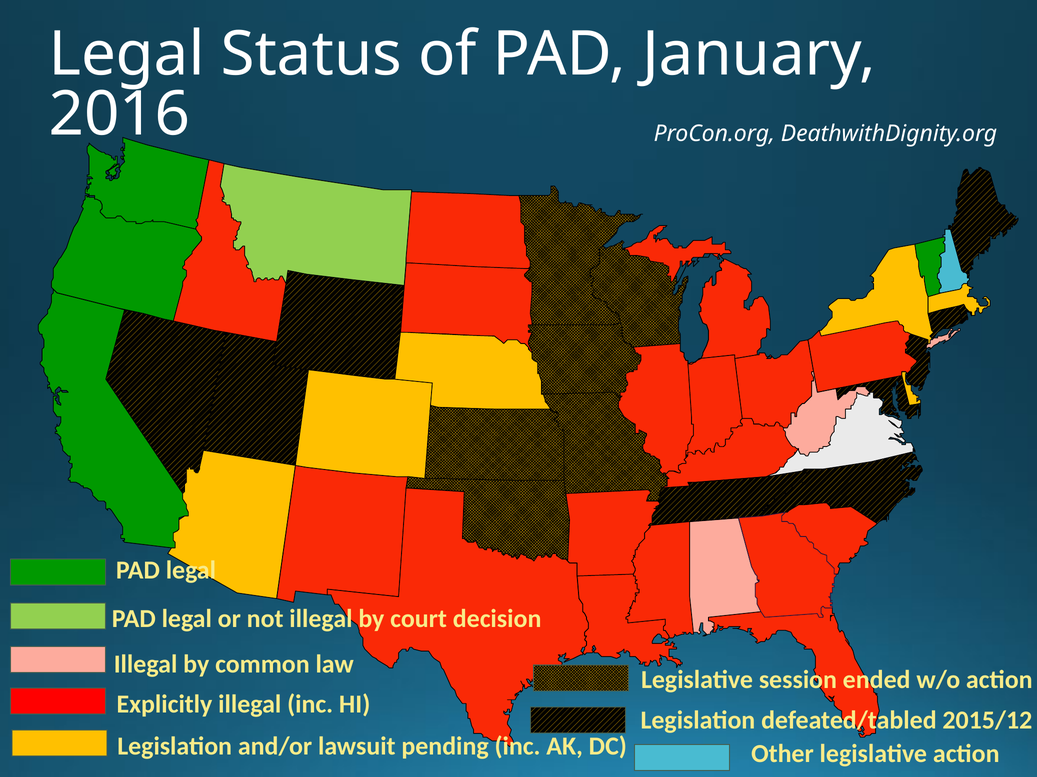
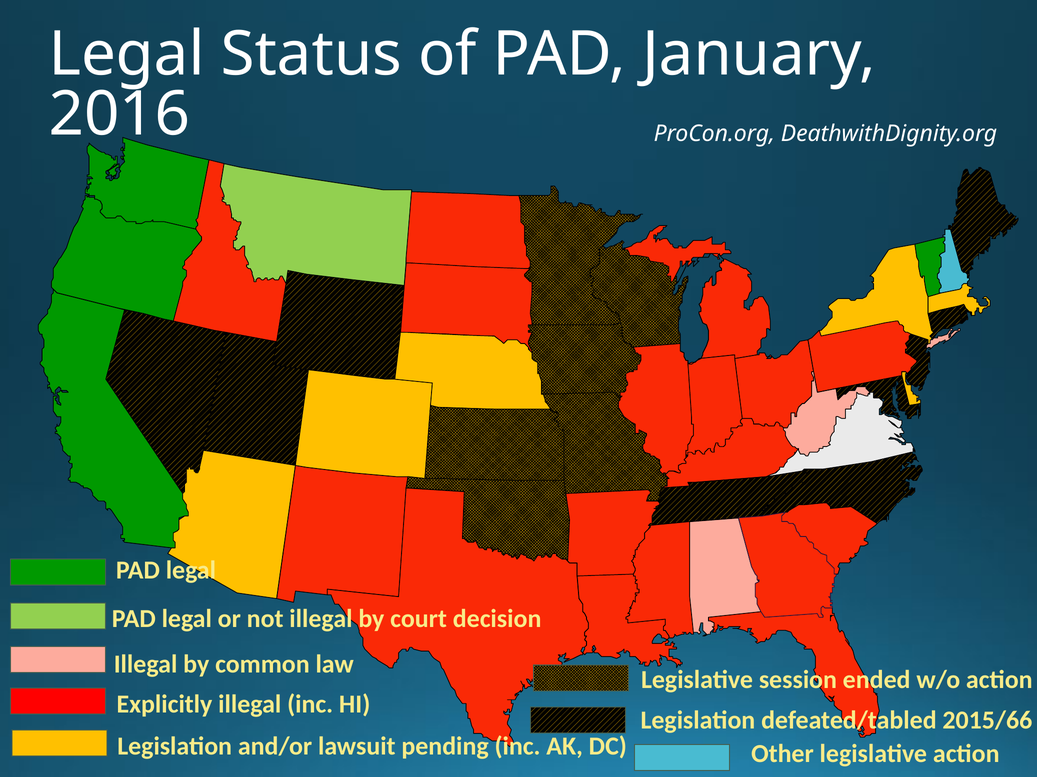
2015/12: 2015/12 -> 2015/66
